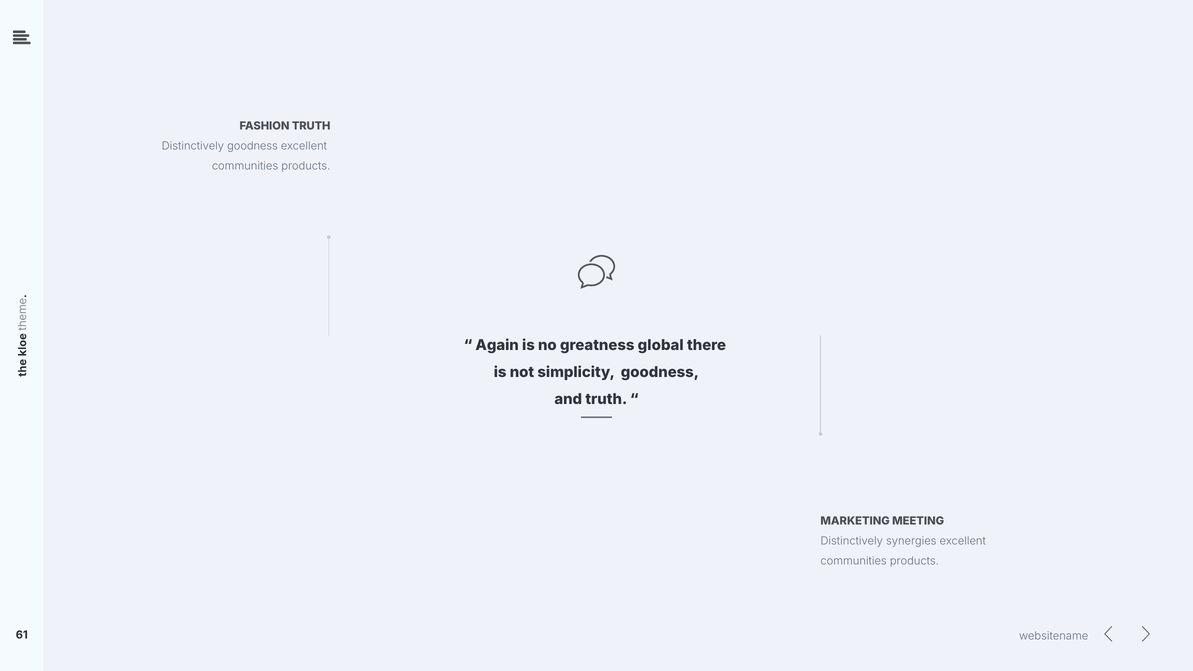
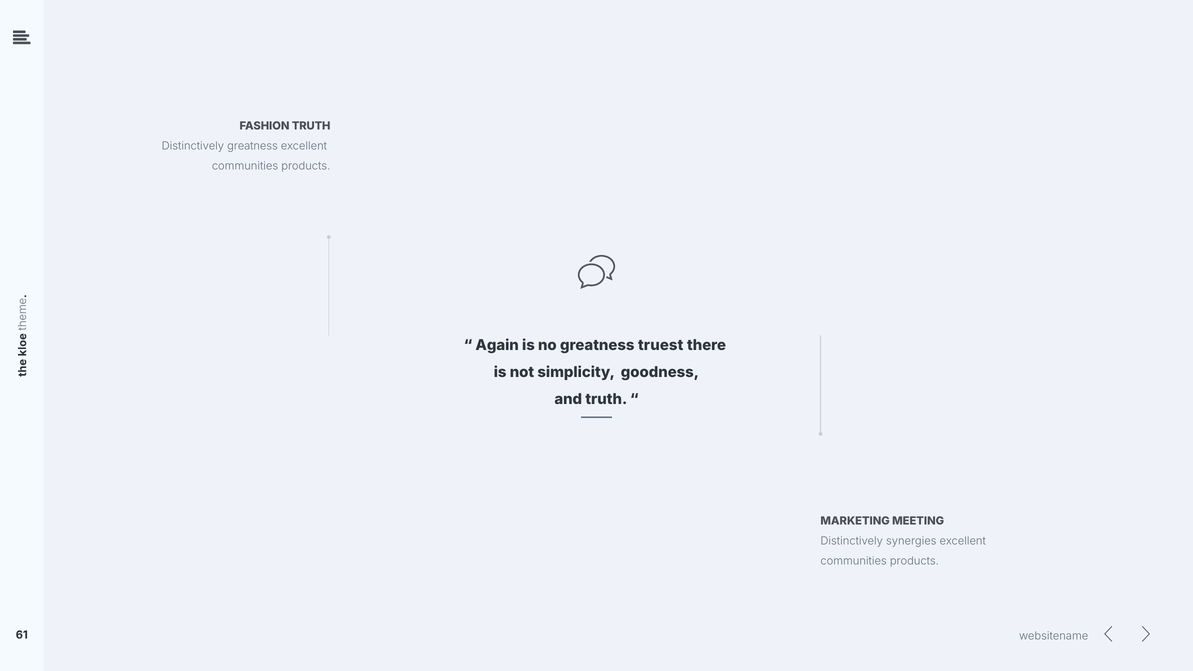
Distinctively goodness: goodness -> greatness
global: global -> truest
